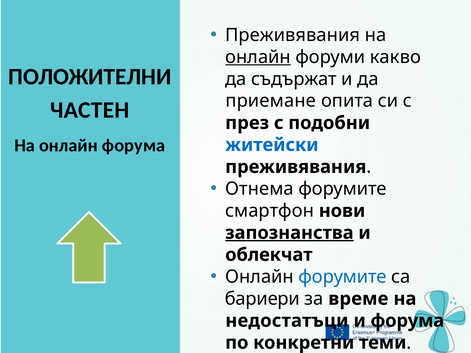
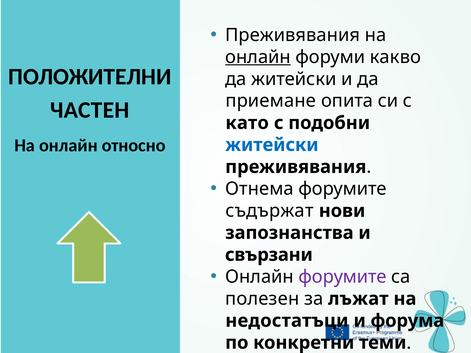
да съдържат: съдържат -> житейски
през: през -> като
онлайн форума: форума -> относно
смартфон: смартфон -> съдържат
запознанства underline: present -> none
облекчат: облекчат -> свързани
форумите at (343, 277) colour: blue -> purple
бариери: бариери -> полезен
време: време -> лъжат
